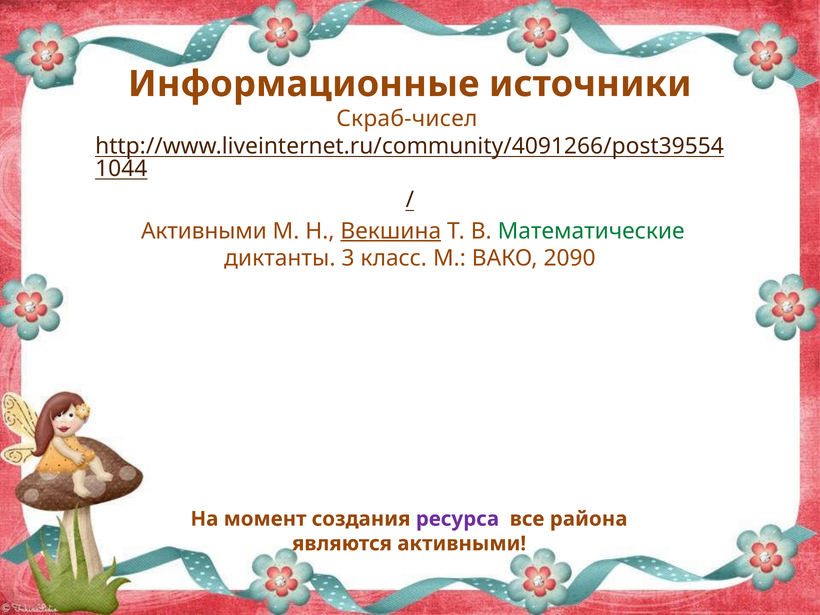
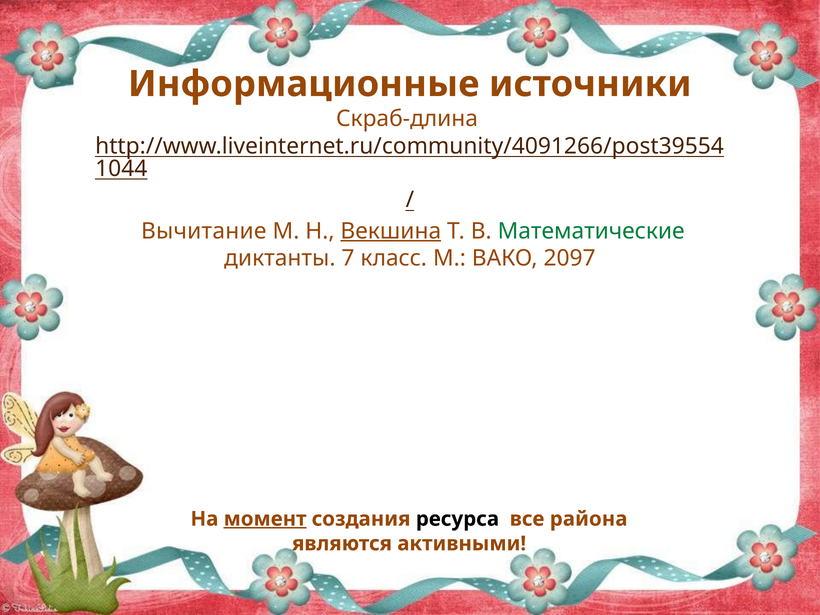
Скраб-чисел: Скраб-чисел -> Скраб-длина
Активными at (204, 231): Активными -> Вычитание
3: 3 -> 7
2090: 2090 -> 2097
момент underline: none -> present
ресурса colour: purple -> black
